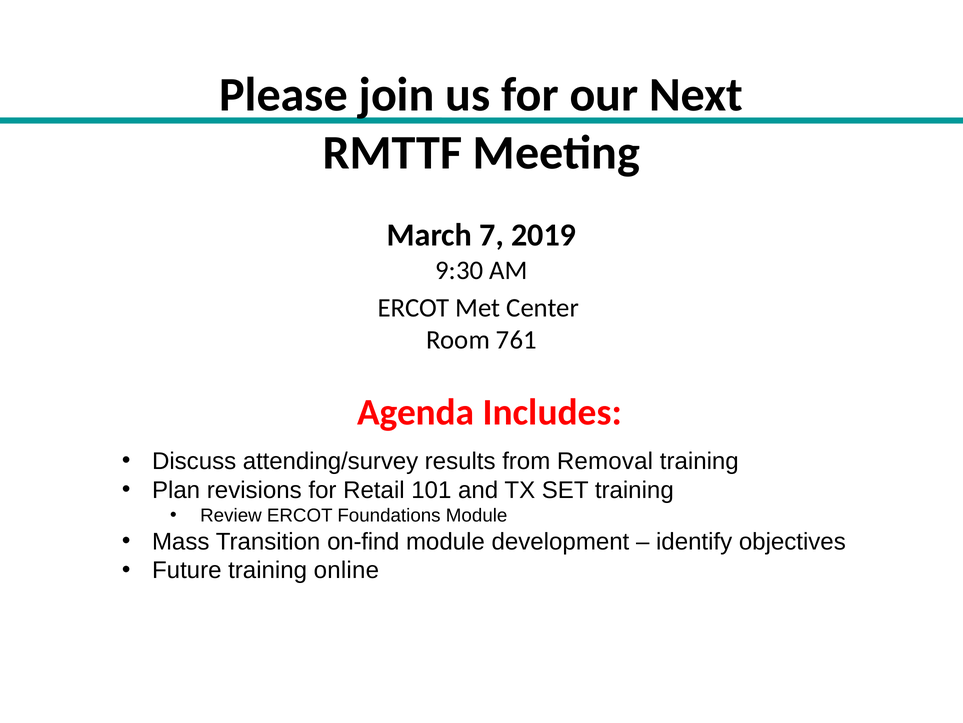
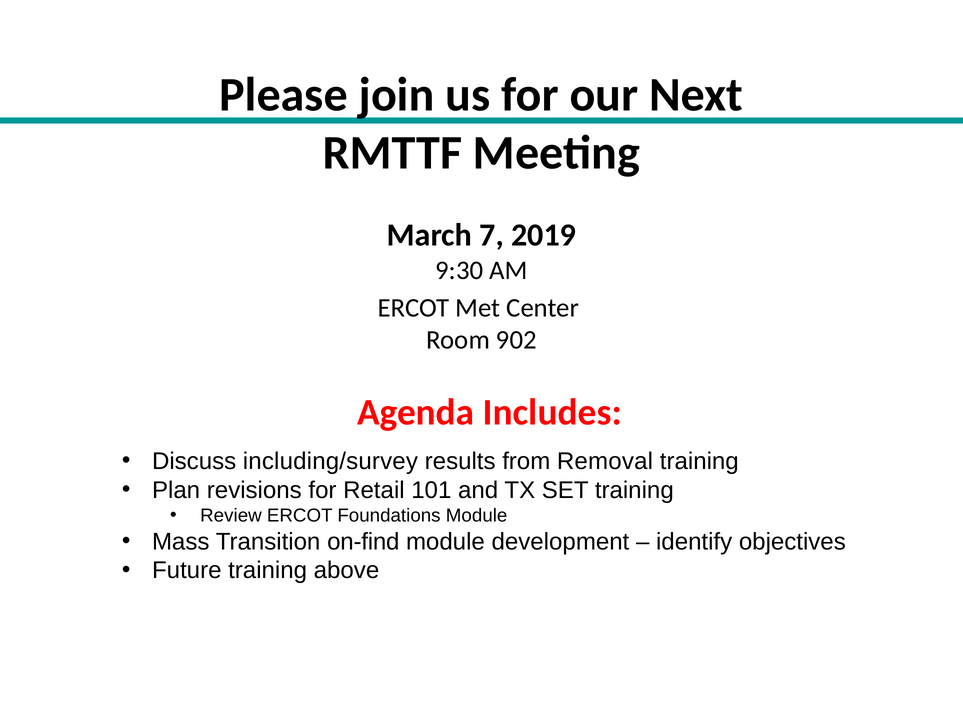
761: 761 -> 902
attending/survey: attending/survey -> including/survey
online: online -> above
